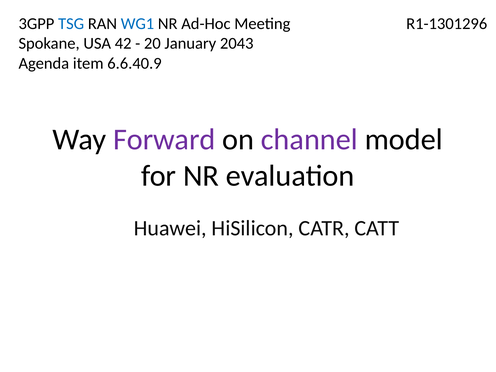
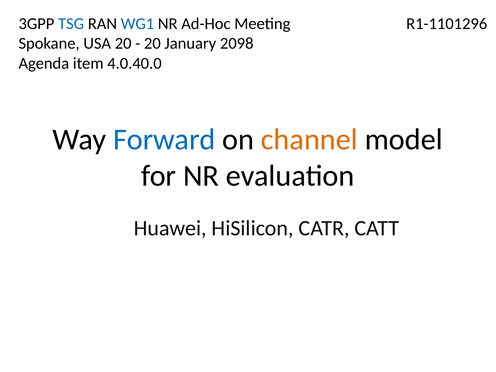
R1-1301296: R1-1301296 -> R1-1101296
USA 42: 42 -> 20
2043: 2043 -> 2098
6.6.40.9: 6.6.40.9 -> 4.0.40.0
Forward colour: purple -> blue
channel colour: purple -> orange
